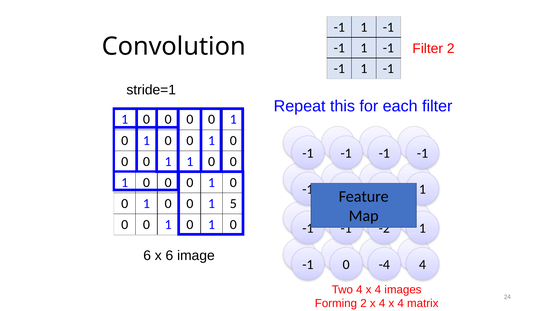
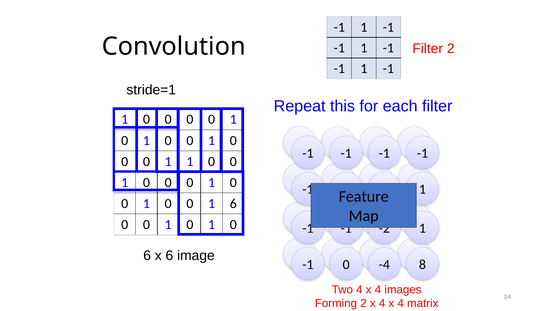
1 5: 5 -> 6
-4 4: 4 -> 8
